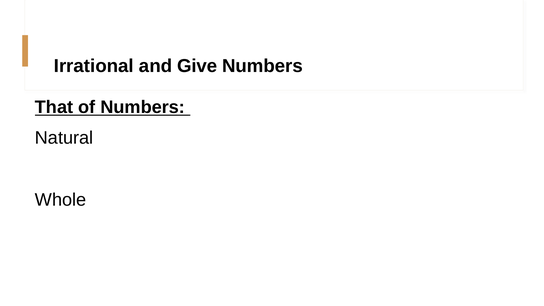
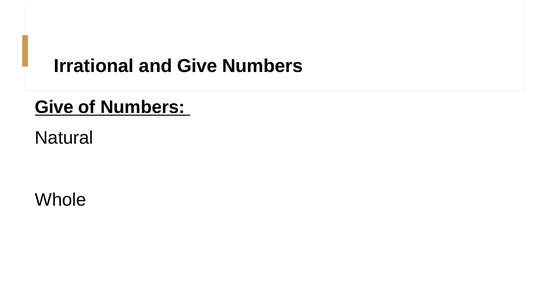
That at (54, 107): That -> Give
